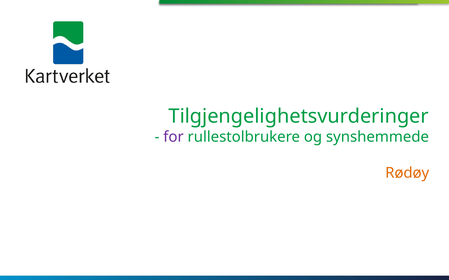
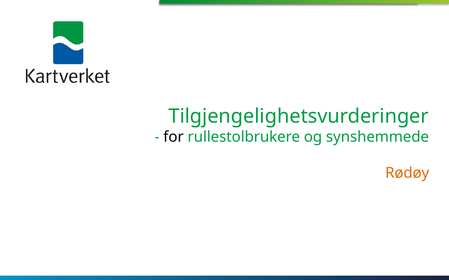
for colour: purple -> black
